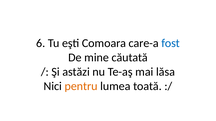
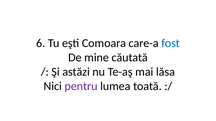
pentru colour: orange -> purple
